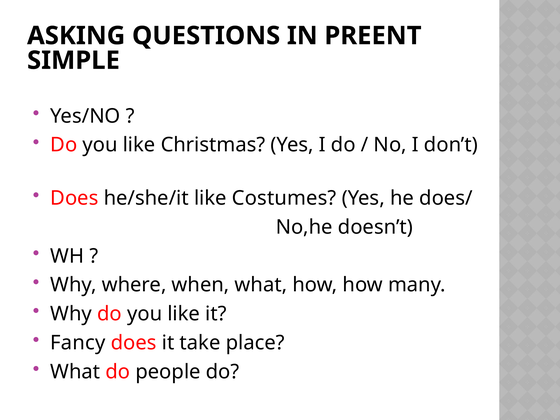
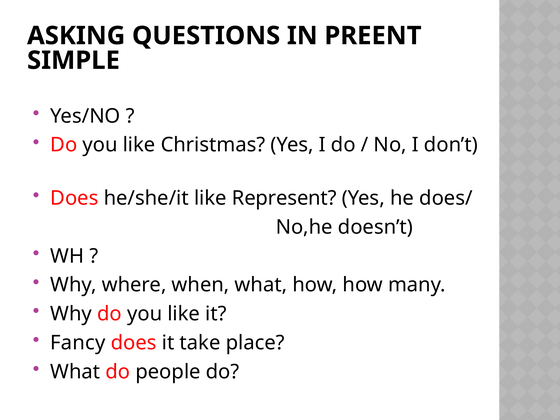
Costumes: Costumes -> Represent
